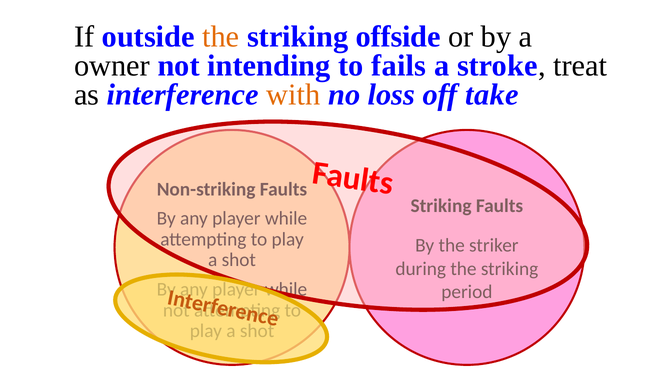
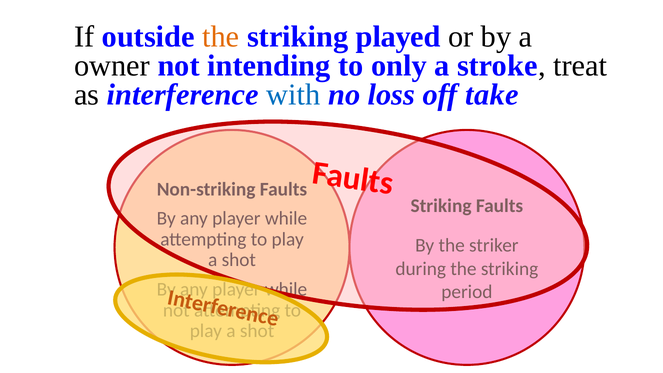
offside: offside -> played
fails: fails -> only
with colour: orange -> blue
